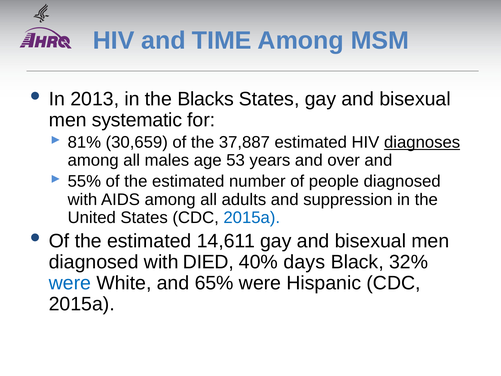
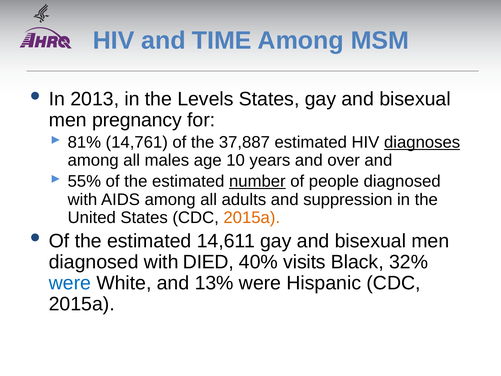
Blacks: Blacks -> Levels
systematic: systematic -> pregnancy
30,659: 30,659 -> 14,761
53: 53 -> 10
number underline: none -> present
2015a at (252, 217) colour: blue -> orange
days: days -> visits
65%: 65% -> 13%
